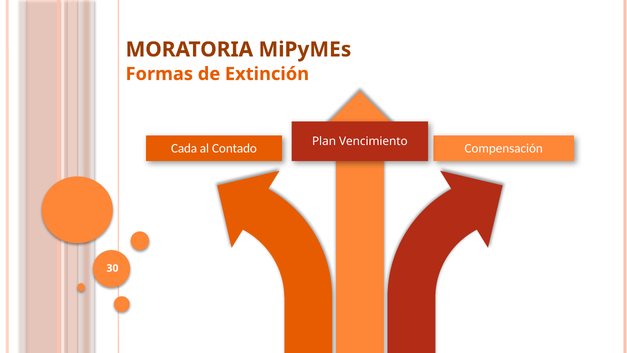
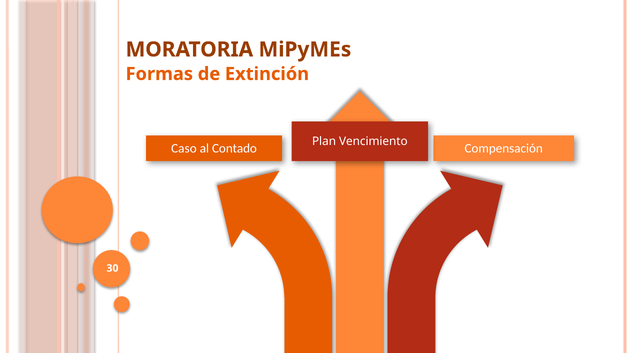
Cada: Cada -> Caso
